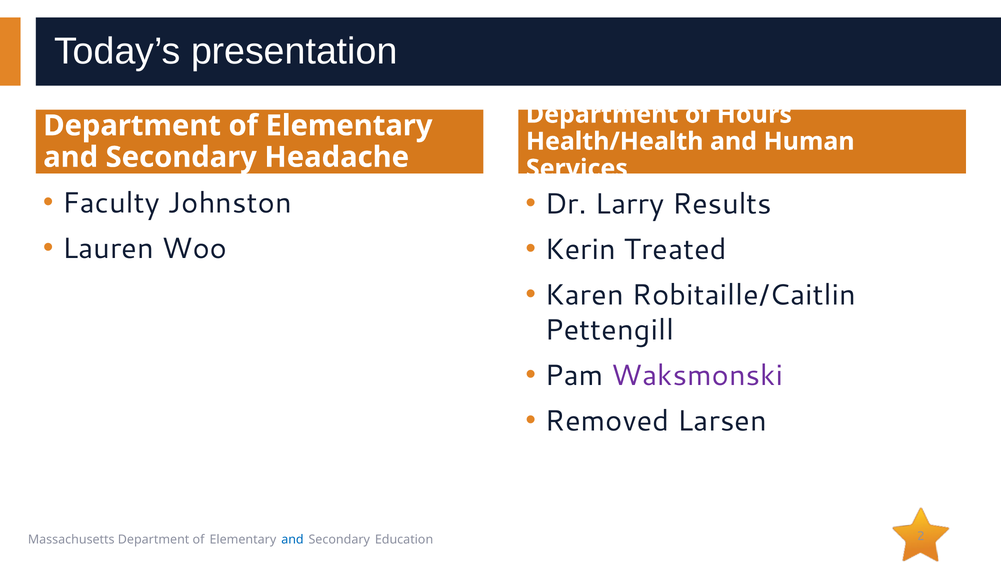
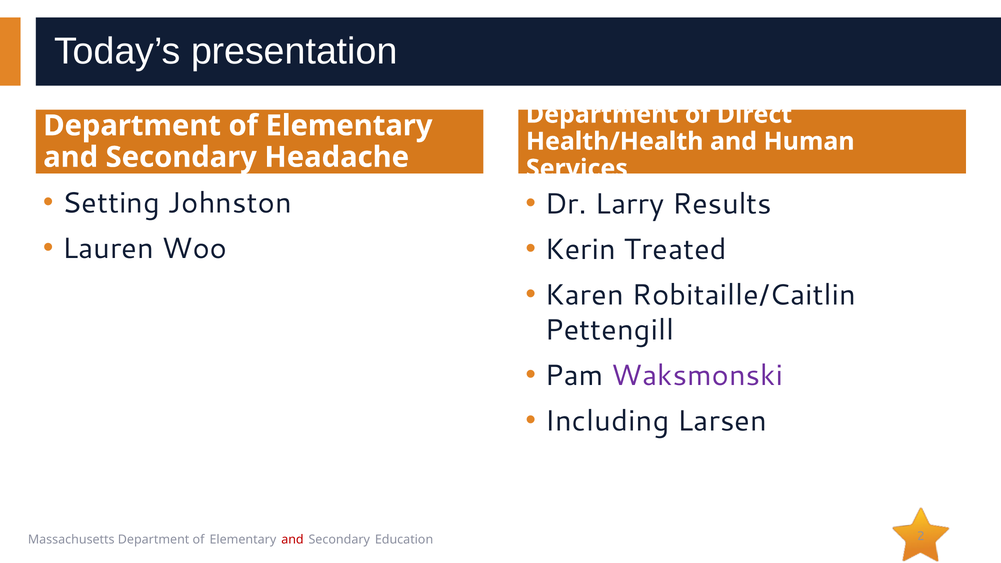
Hours: Hours -> Direct
Faculty: Faculty -> Setting
Removed: Removed -> Including
and at (292, 540) colour: blue -> red
